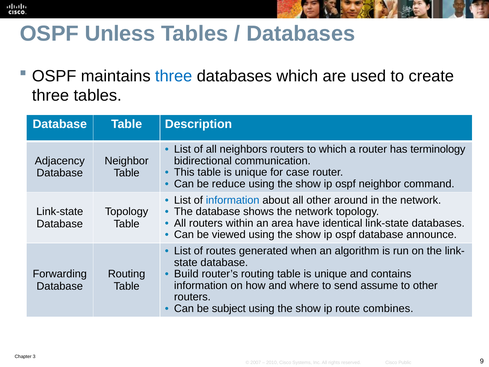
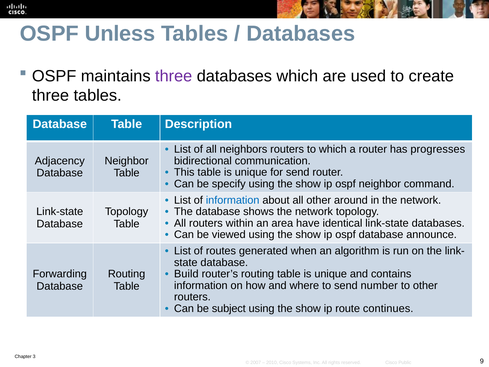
three at (174, 76) colour: blue -> purple
terminology: terminology -> progresses
for case: case -> send
reduce: reduce -> specify
assume: assume -> number
combines: combines -> continues
